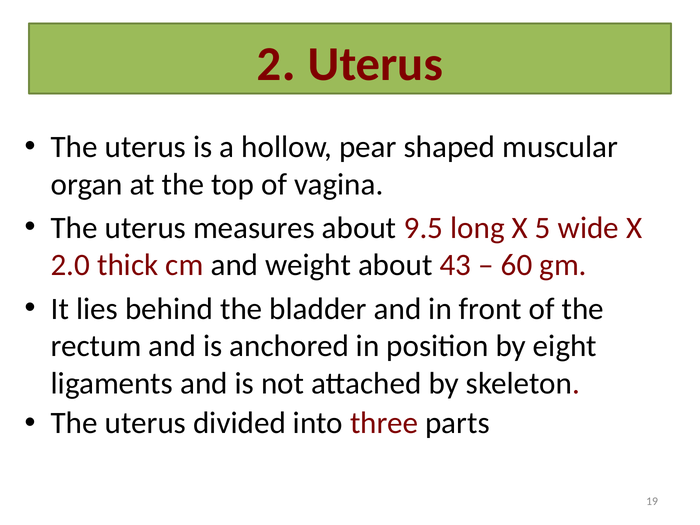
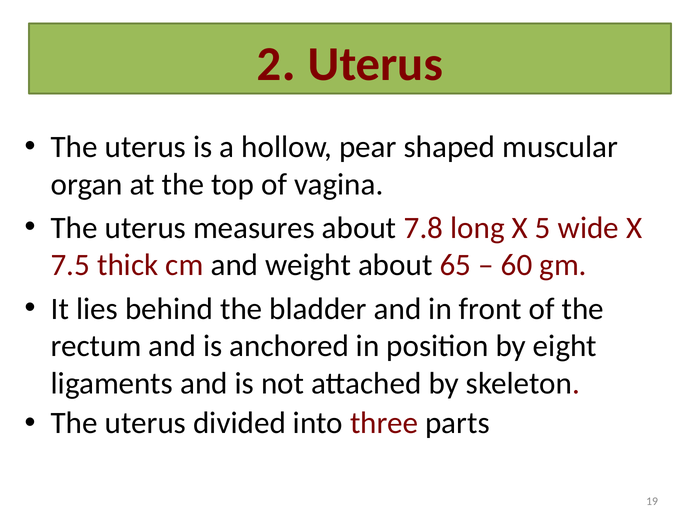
9.5: 9.5 -> 7.8
2.0: 2.0 -> 7.5
43: 43 -> 65
